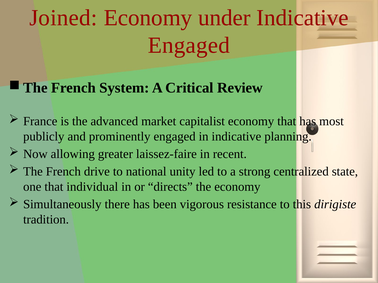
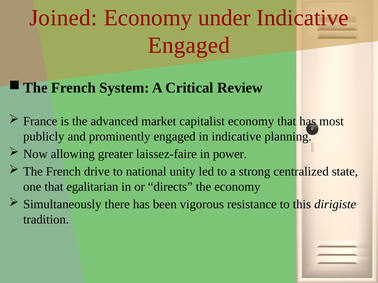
recent: recent -> power
individual: individual -> egalitarian
